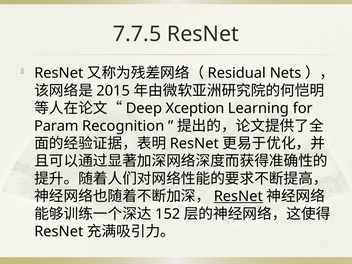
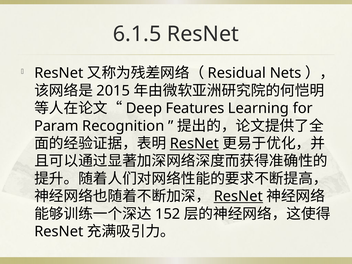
7.7.5: 7.7.5 -> 6.1.5
Xception: Xception -> Features
ResNet at (194, 144) underline: none -> present
